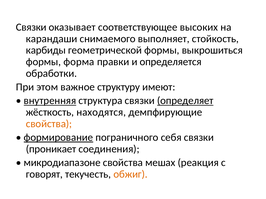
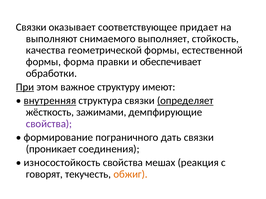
высоких: высоких -> придает
карандаши: карандаши -> выполняют
карбиды: карбиды -> качества
выкрошиться: выкрошиться -> естественной
определяется: определяется -> обеспечивает
При underline: none -> present
находятся: находятся -> зажимами
свойства at (49, 124) colour: orange -> purple
формирование underline: present -> none
себя: себя -> дать
микродиапазоне: микродиапазоне -> износостойкость
